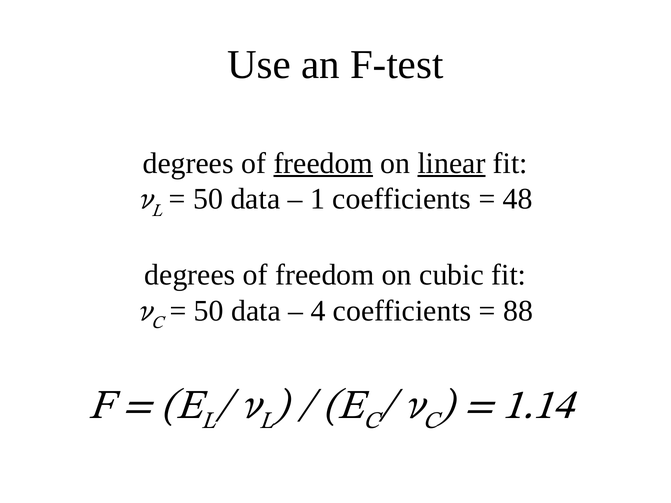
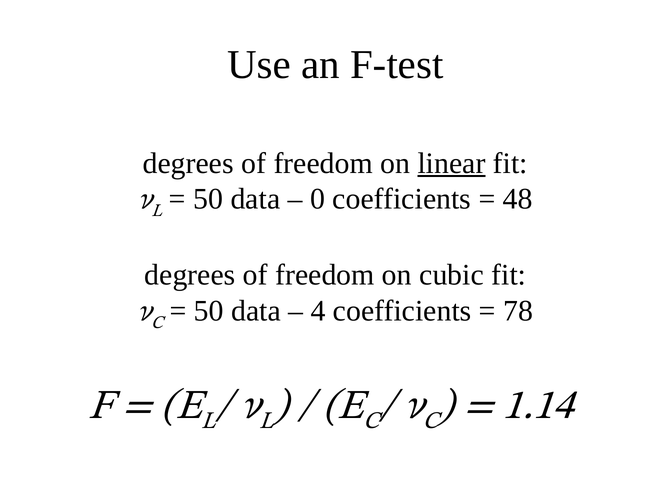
freedom at (323, 163) underline: present -> none
1: 1 -> 0
88: 88 -> 78
